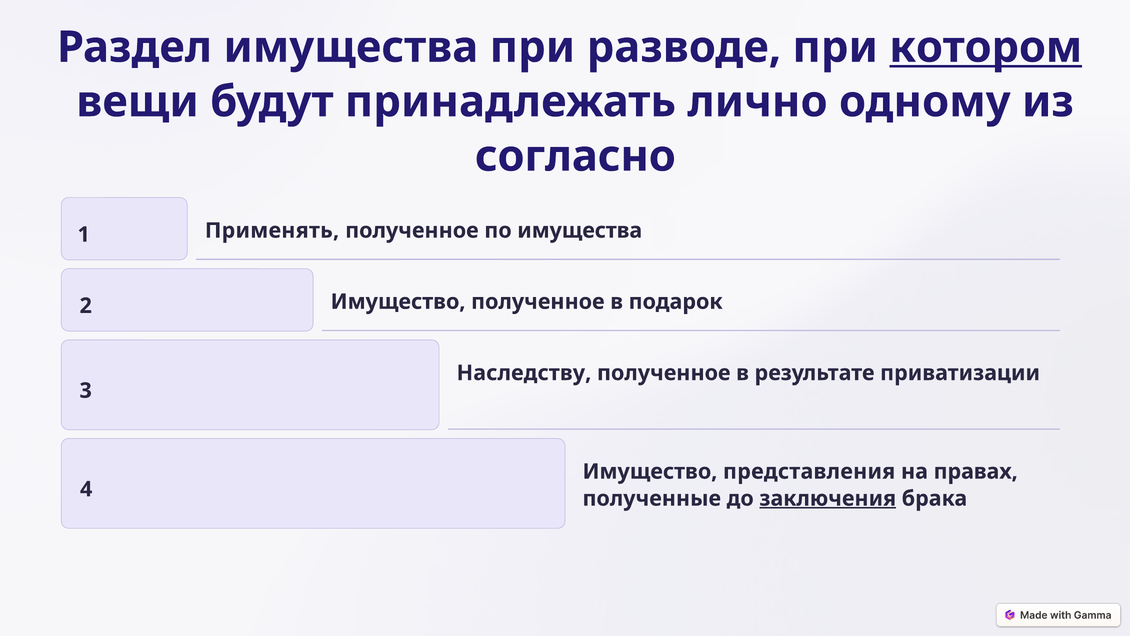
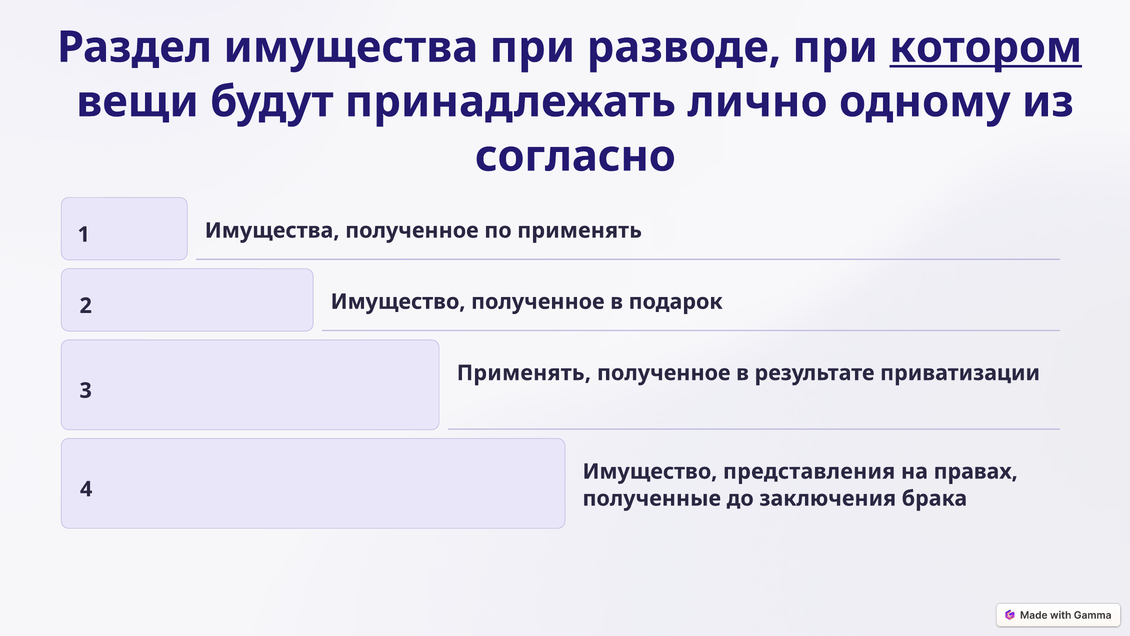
1 Применять: Применять -> Имущества
по имущества: имущества -> применять
Наследству at (524, 373): Наследству -> Применять
заключения underline: present -> none
